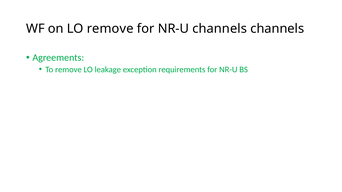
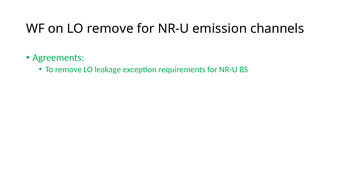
NR-U channels: channels -> emission
